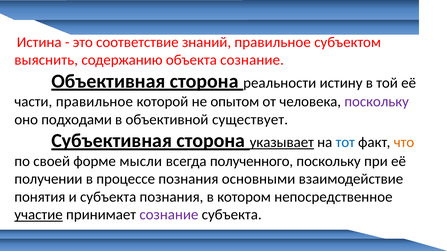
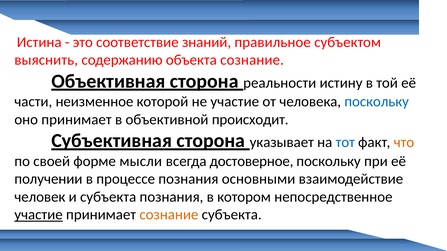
части правильное: правильное -> неизменное
не опытом: опытом -> участие
поскольку at (377, 102) colour: purple -> blue
оно подходами: подходами -> принимает
существует: существует -> происходит
указывает underline: present -> none
полученного: полученного -> достоверное
понятия: понятия -> человек
сознание at (169, 215) colour: purple -> orange
